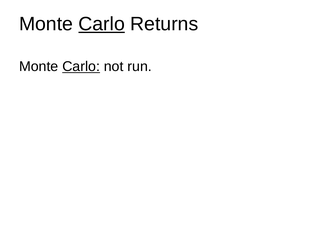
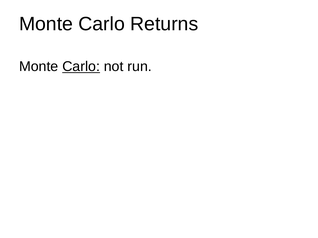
Carlo at (102, 24) underline: present -> none
